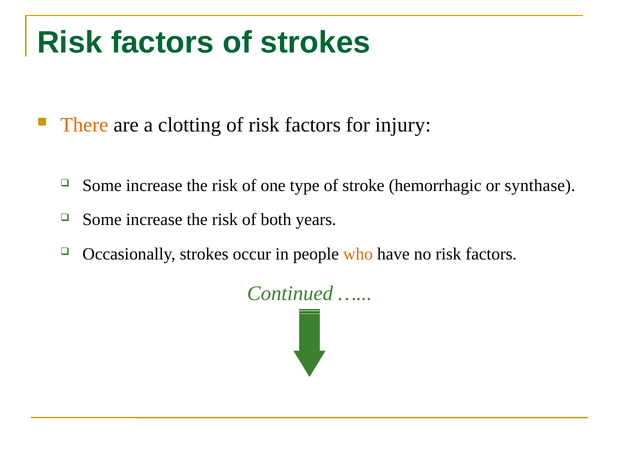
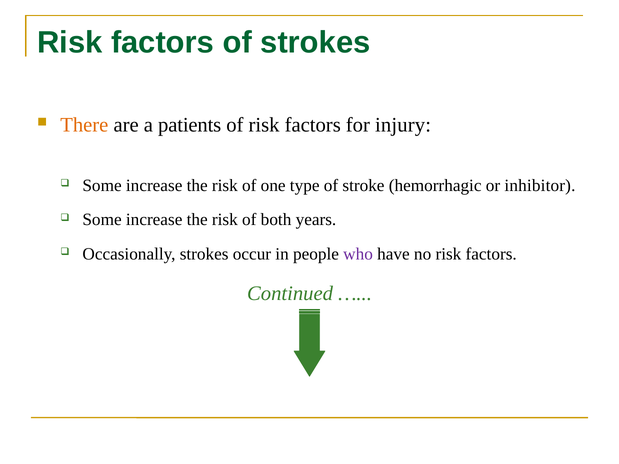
clotting: clotting -> patients
synthase: synthase -> inhibitor
who colour: orange -> purple
